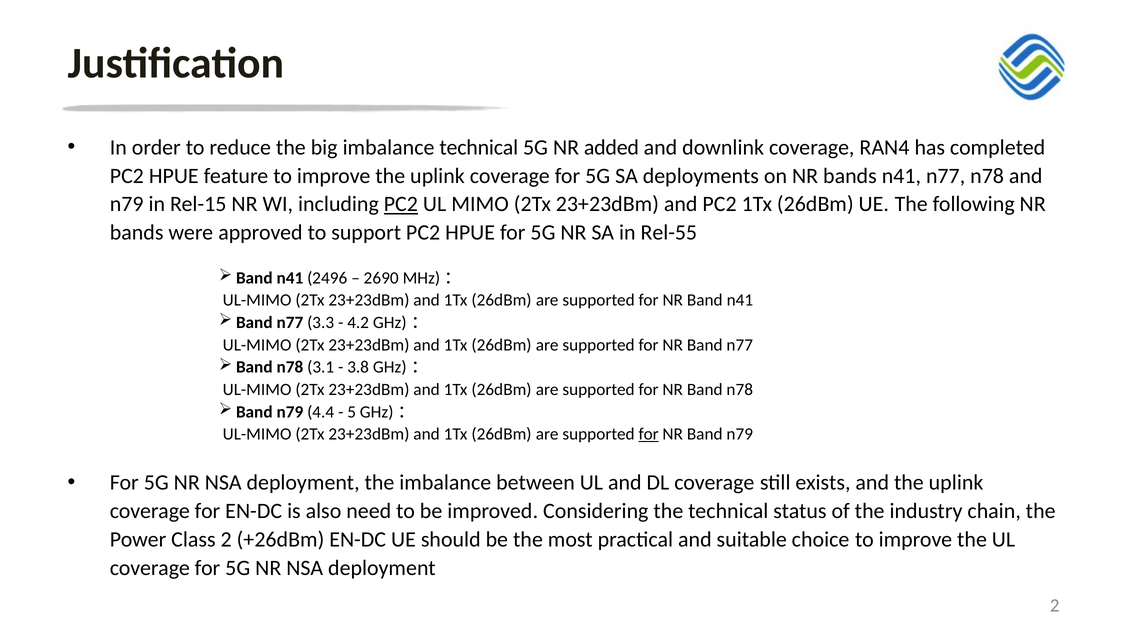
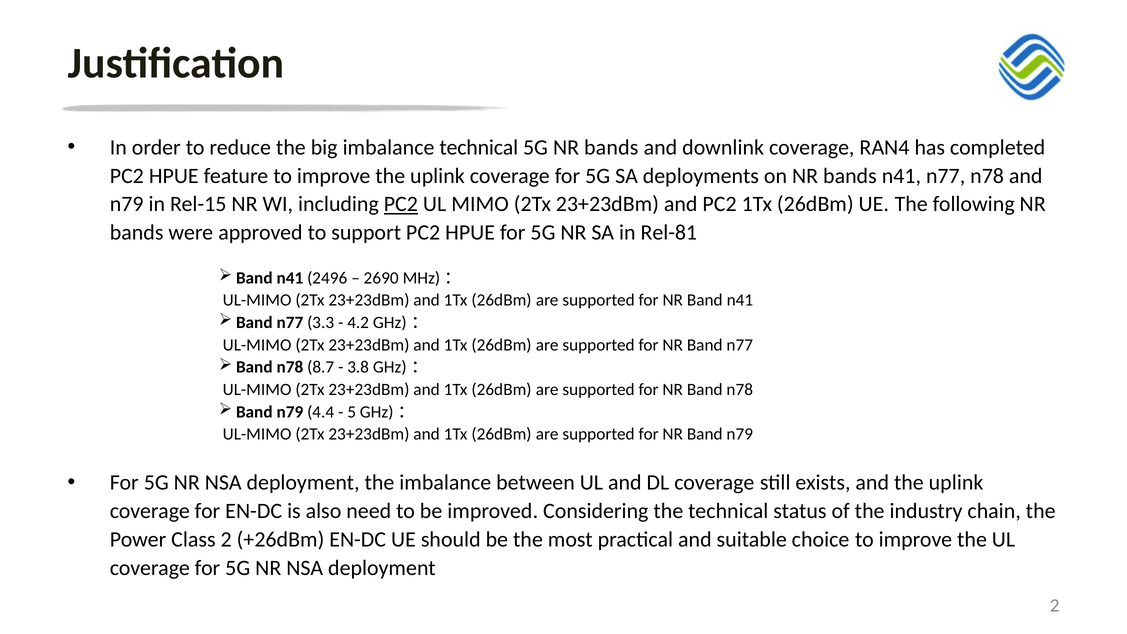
5G NR added: added -> bands
Rel-55: Rel-55 -> Rel-81
3.1: 3.1 -> 8.7
for at (649, 434) underline: present -> none
